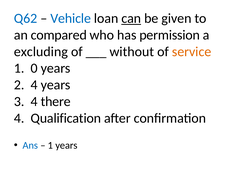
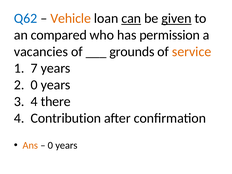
Vehicle colour: blue -> orange
given underline: none -> present
excluding: excluding -> vacancies
without: without -> grounds
0: 0 -> 7
2 4: 4 -> 0
Qualification: Qualification -> Contribution
Ans colour: blue -> orange
1 at (50, 145): 1 -> 0
